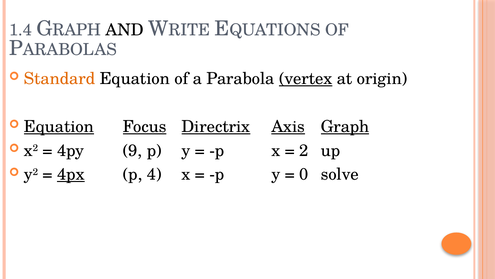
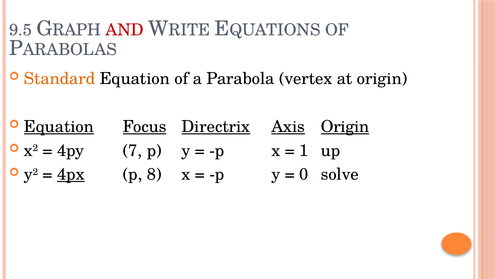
1.4: 1.4 -> 9.5
AND colour: black -> red
vertex underline: present -> none
Axis Graph: Graph -> Origin
9: 9 -> 7
2: 2 -> 1
4: 4 -> 8
